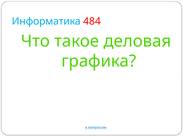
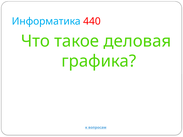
484: 484 -> 440
